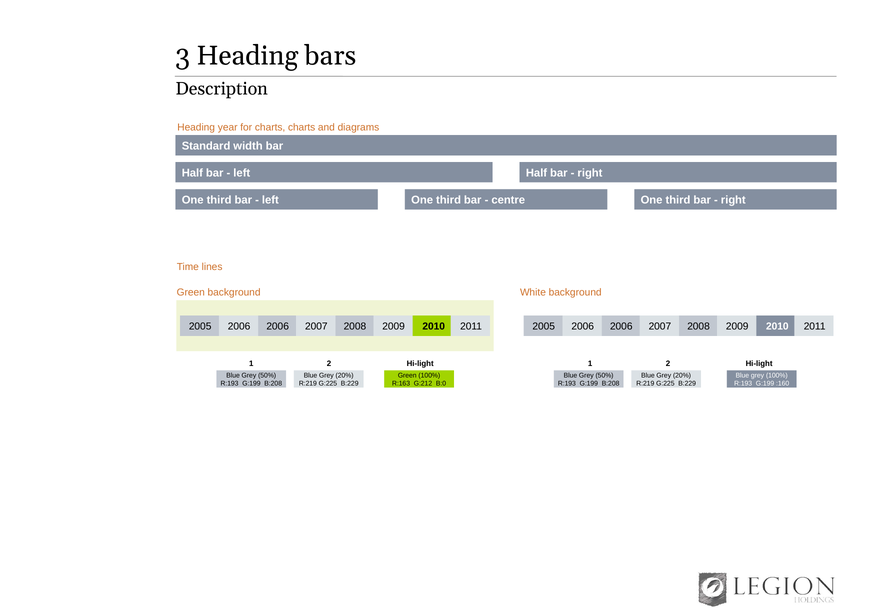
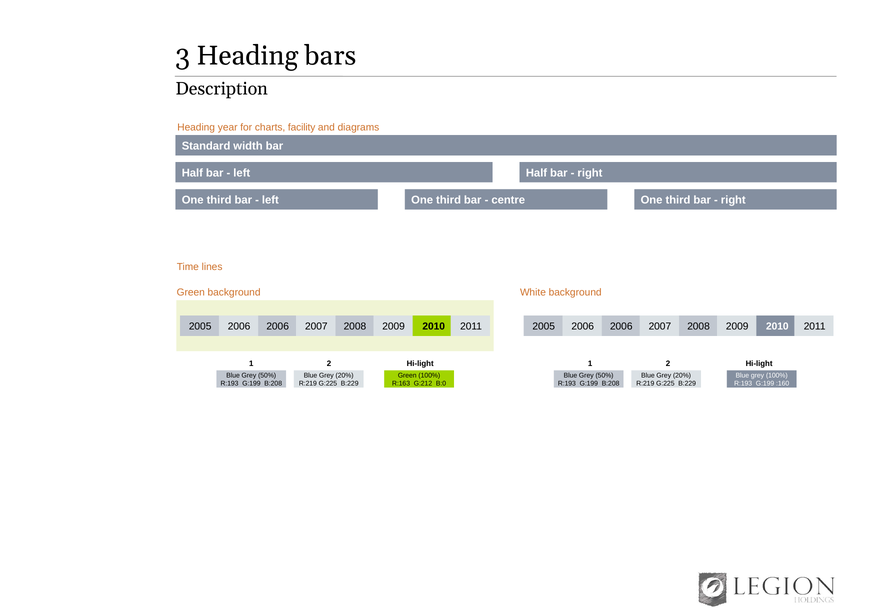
charts charts: charts -> facility
